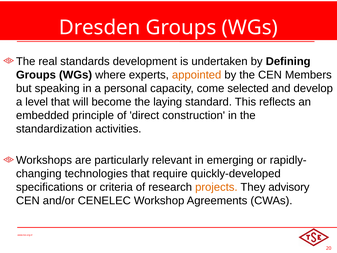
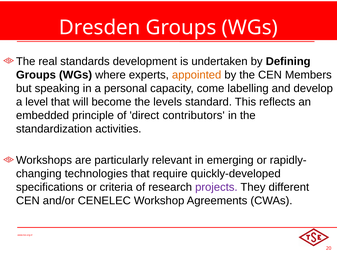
selected: selected -> labelling
laying: laying -> levels
construction: construction -> contributors
projects colour: orange -> purple
advisory: advisory -> different
